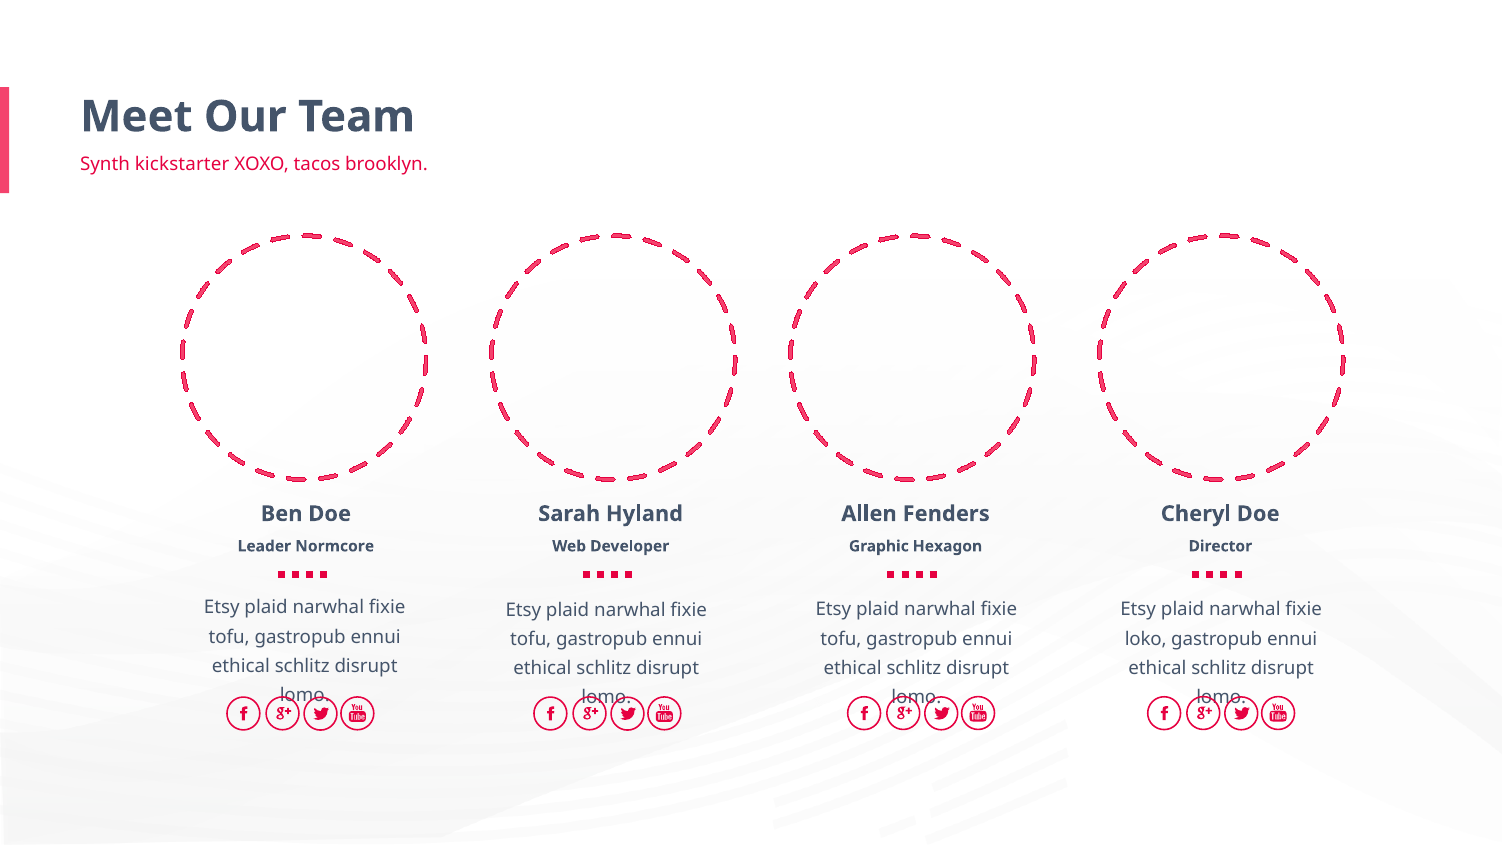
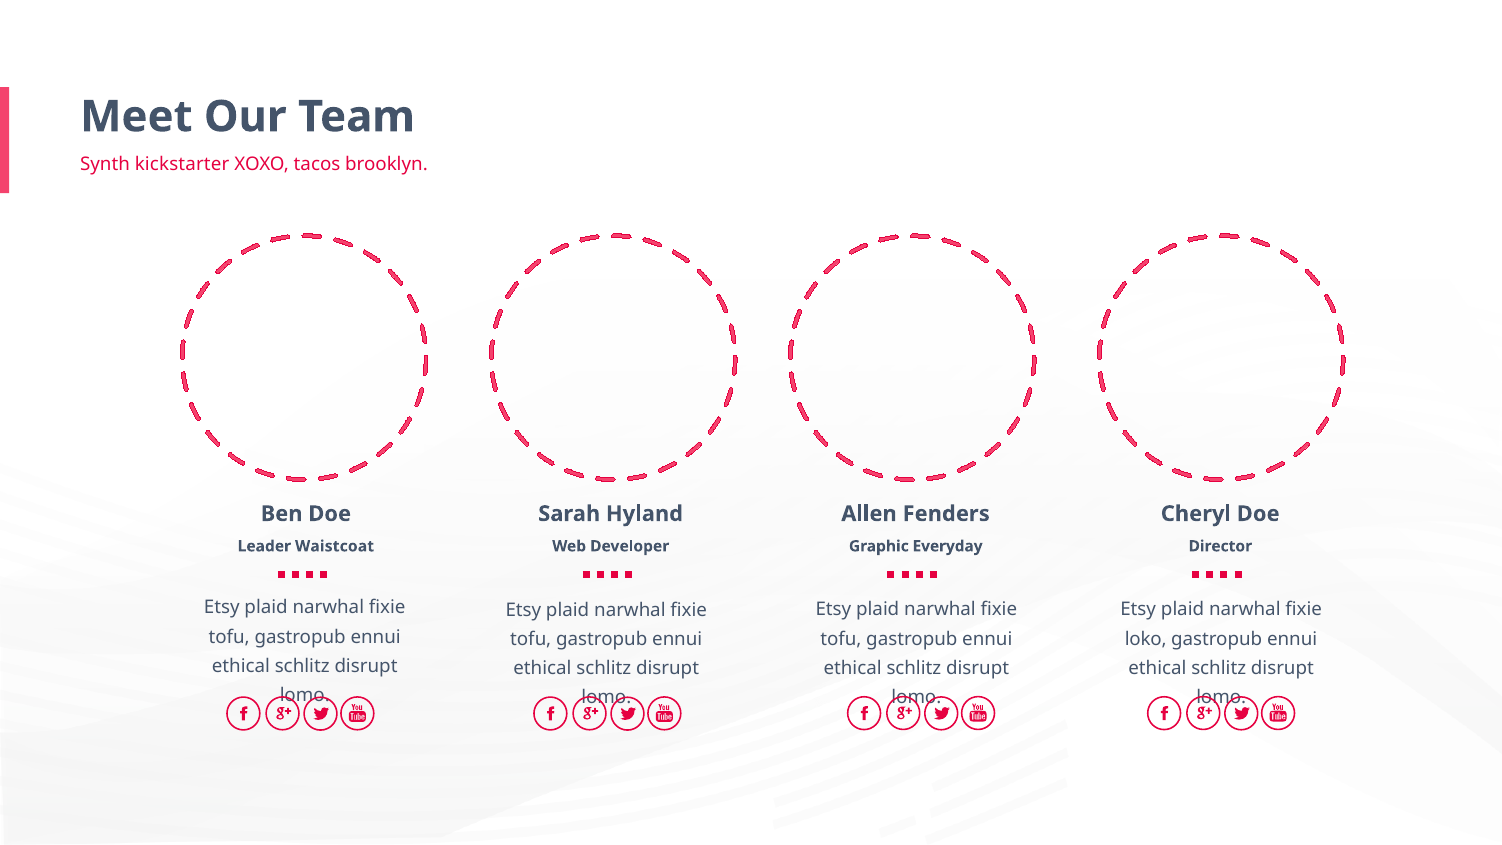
Normcore: Normcore -> Waistcoat
Hexagon: Hexagon -> Everyday
